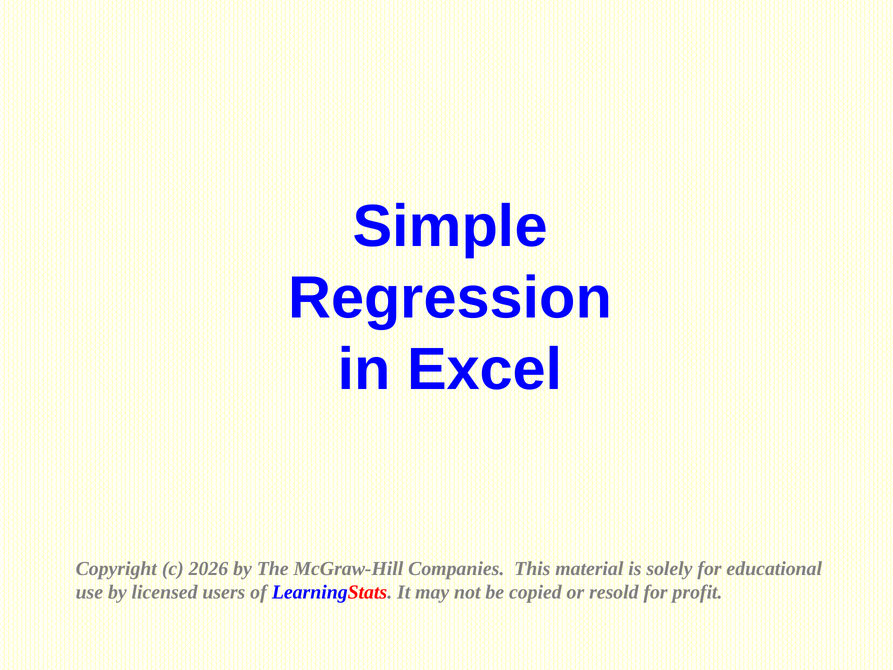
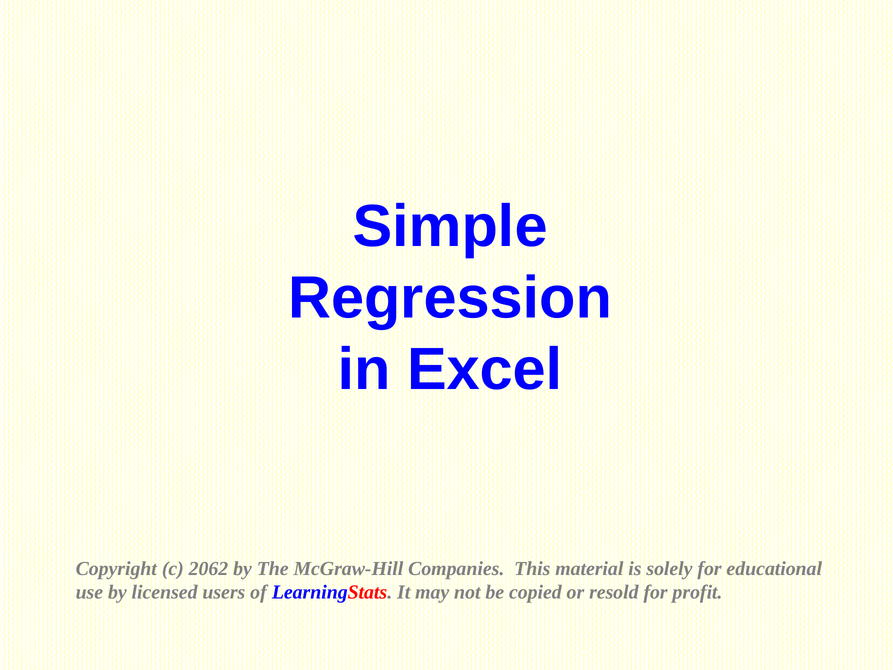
2026: 2026 -> 2062
